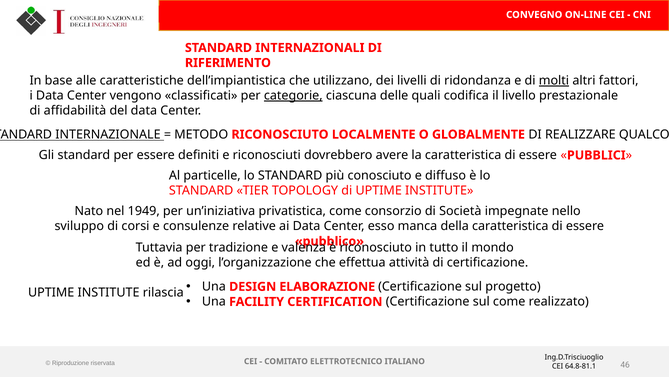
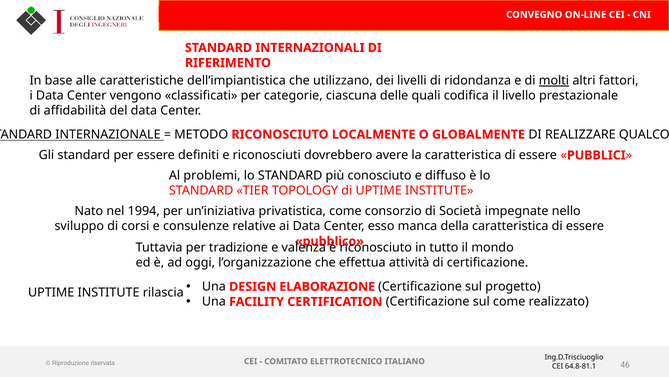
categorie underline: present -> none
particelle: particelle -> problemi
1949: 1949 -> 1994
